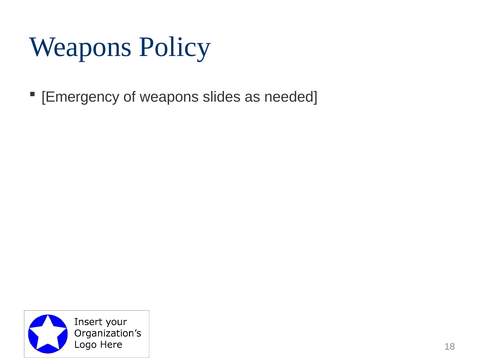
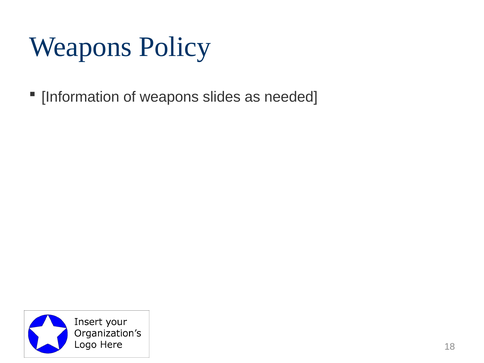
Emergency: Emergency -> Information
